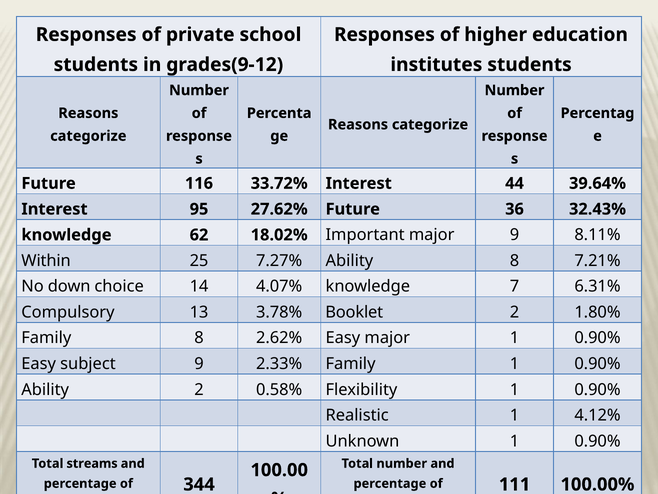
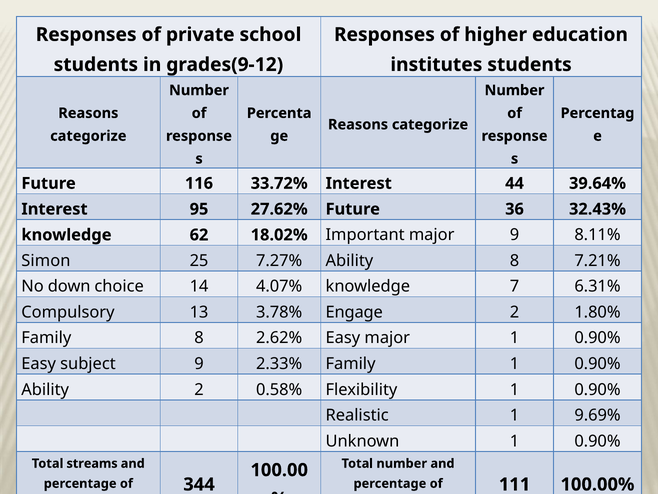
Within: Within -> Simon
Booklet: Booklet -> Engage
4.12%: 4.12% -> 9.69%
